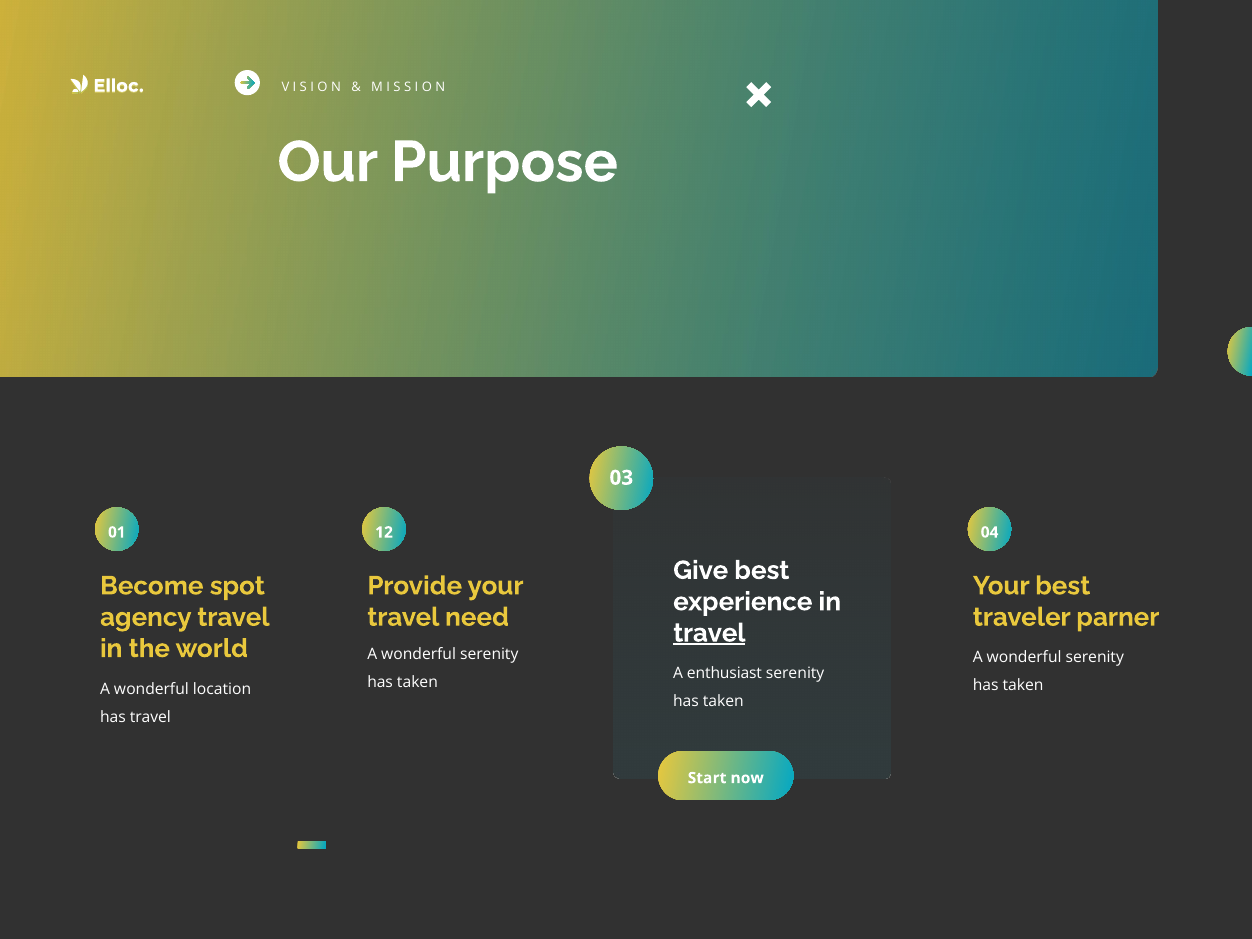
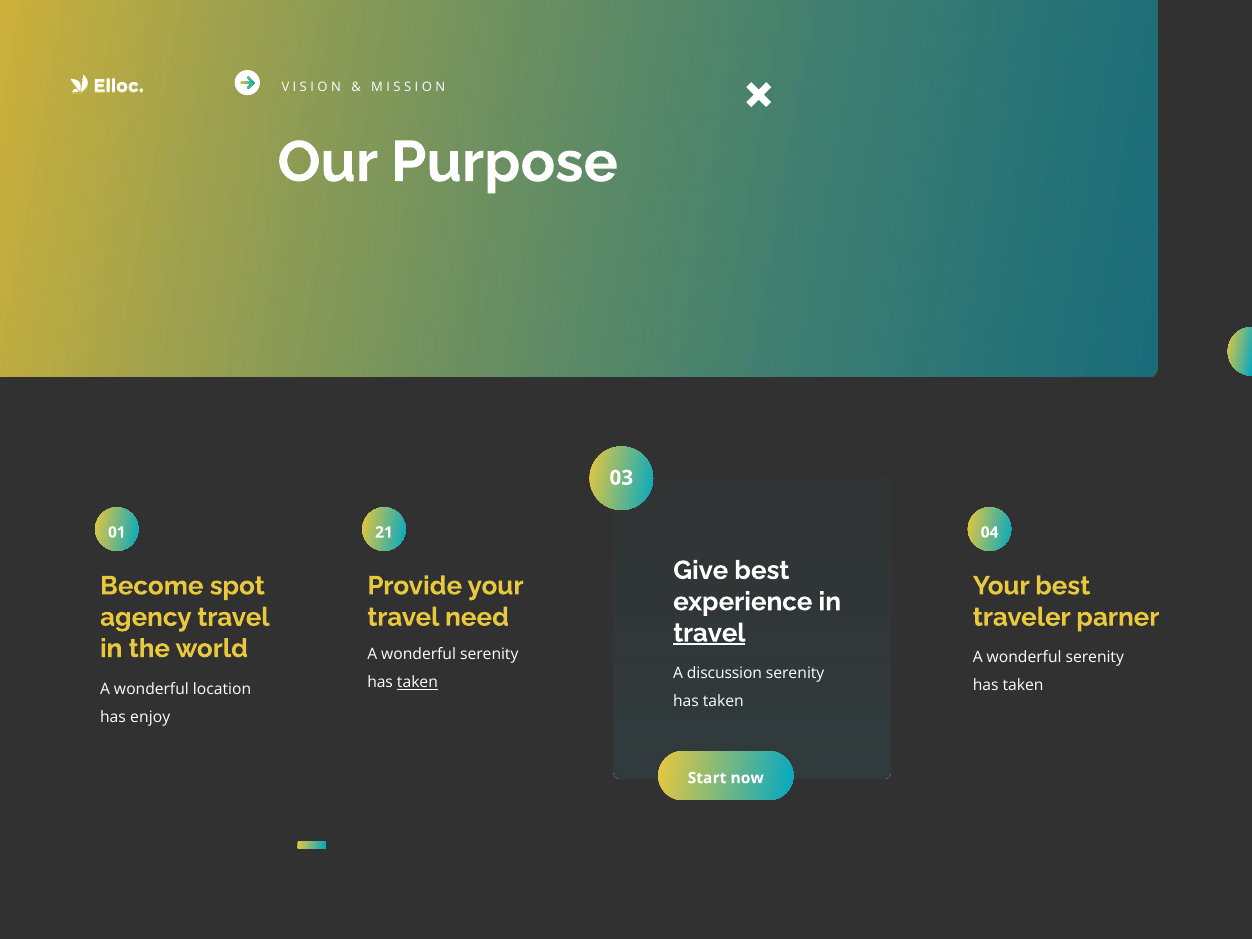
12: 12 -> 21
enthusiast: enthusiast -> discussion
taken at (417, 682) underline: none -> present
has travel: travel -> enjoy
